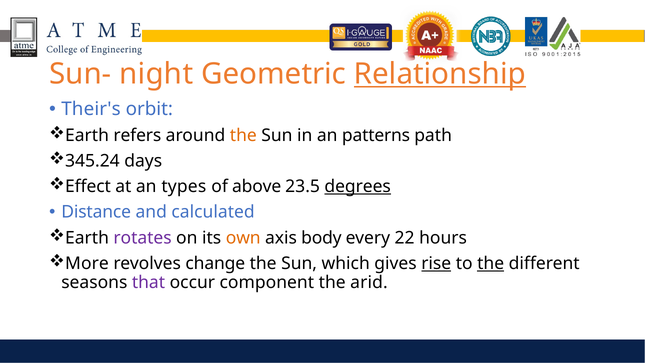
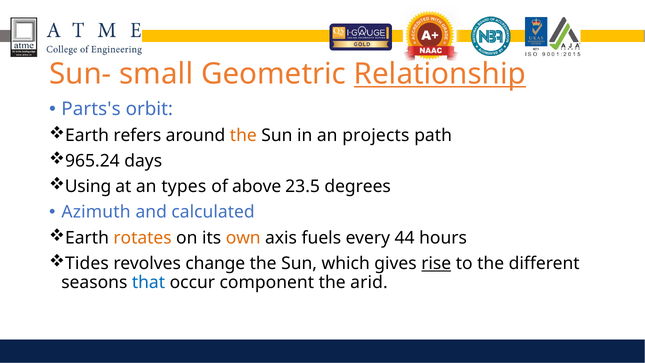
night: night -> small
Their's: Their's -> Parts's
patterns: patterns -> projects
345.24: 345.24 -> 965.24
Effect: Effect -> Using
degrees underline: present -> none
Distance: Distance -> Azimuth
rotates colour: purple -> orange
body: body -> fuels
22: 22 -> 44
More: More -> Tides
the at (491, 263) underline: present -> none
that colour: purple -> blue
